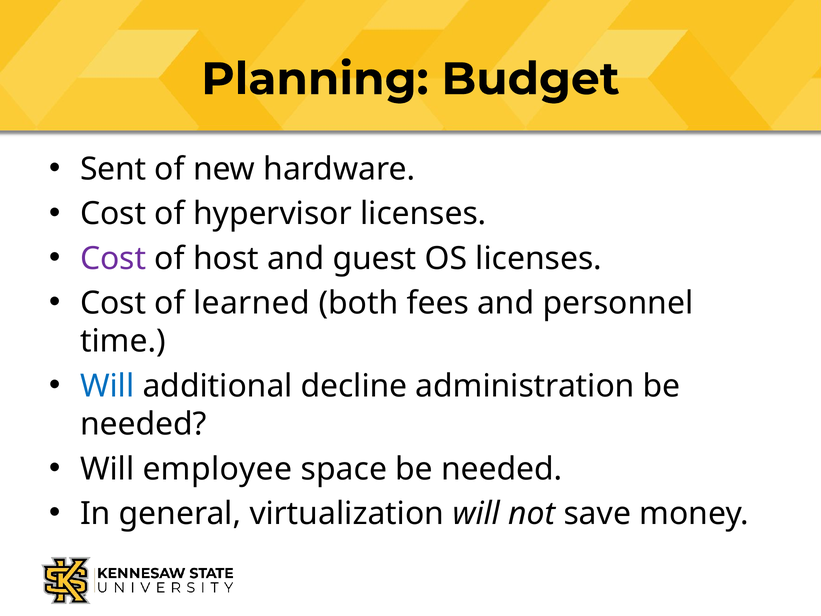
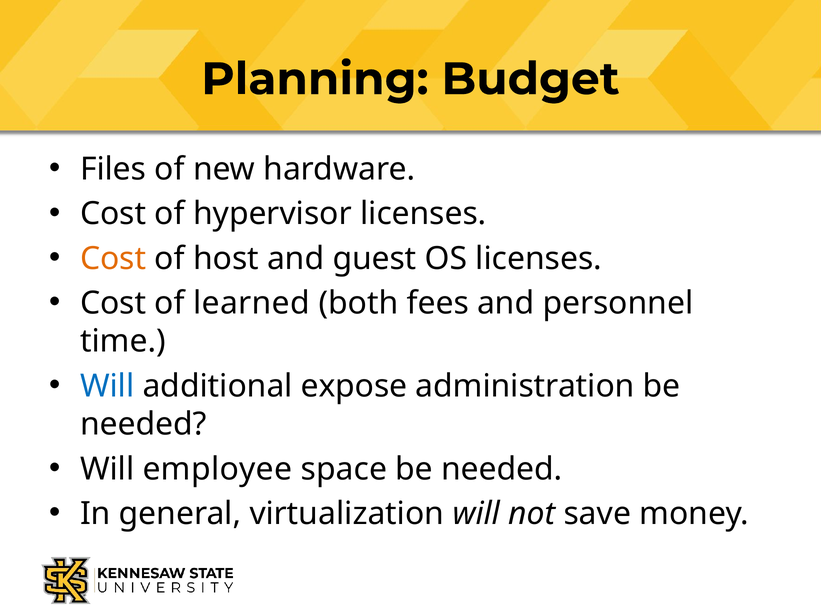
Sent: Sent -> Files
Cost at (113, 258) colour: purple -> orange
decline: decline -> expose
